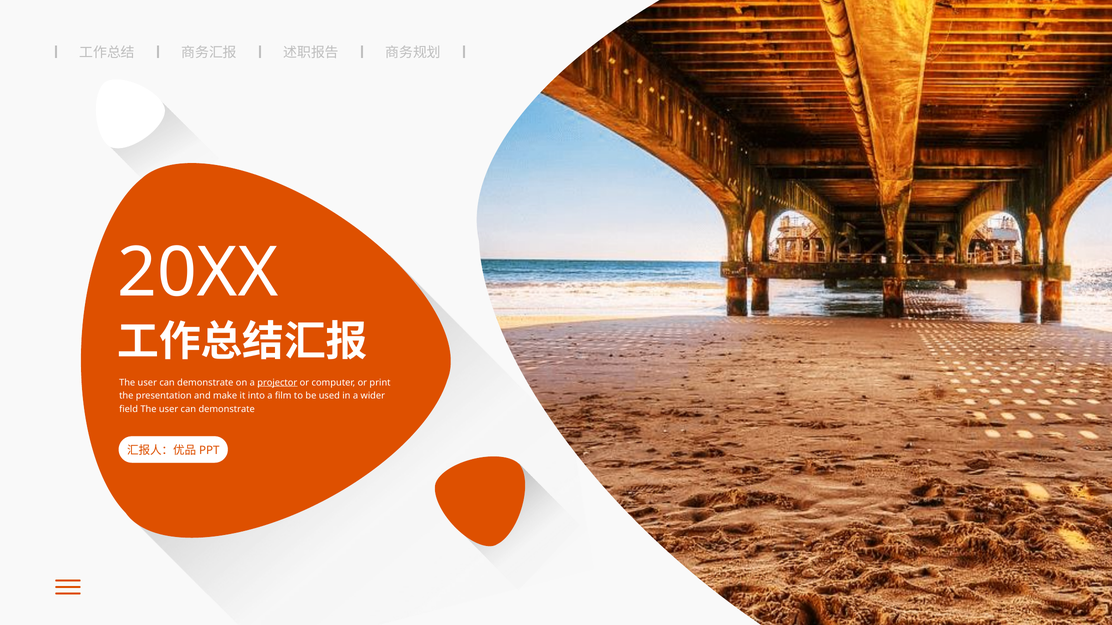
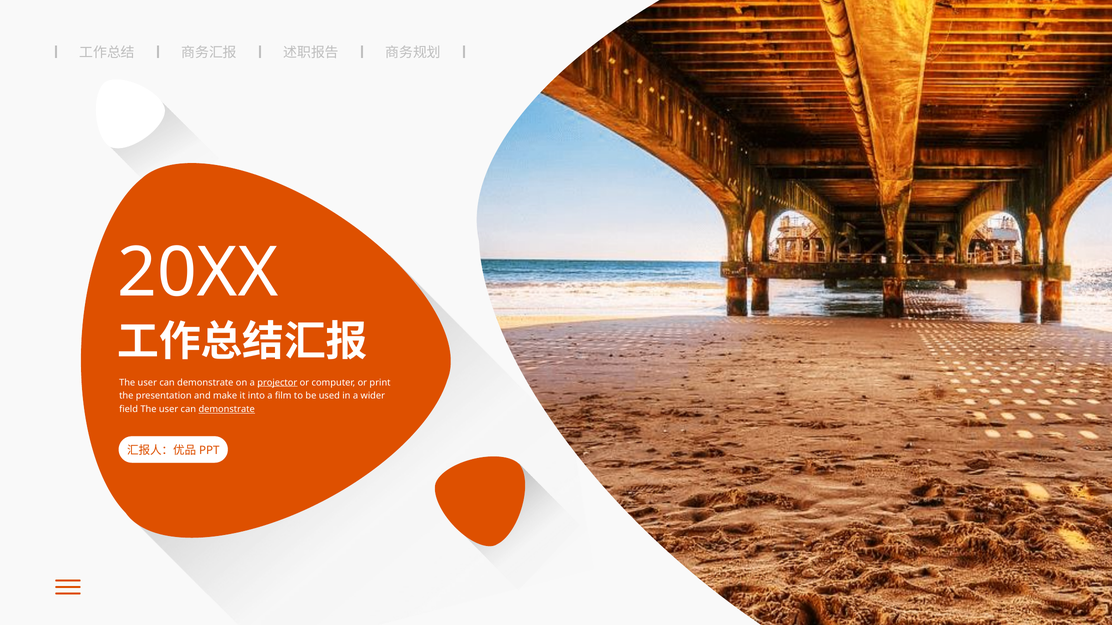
demonstrate at (227, 409) underline: none -> present
